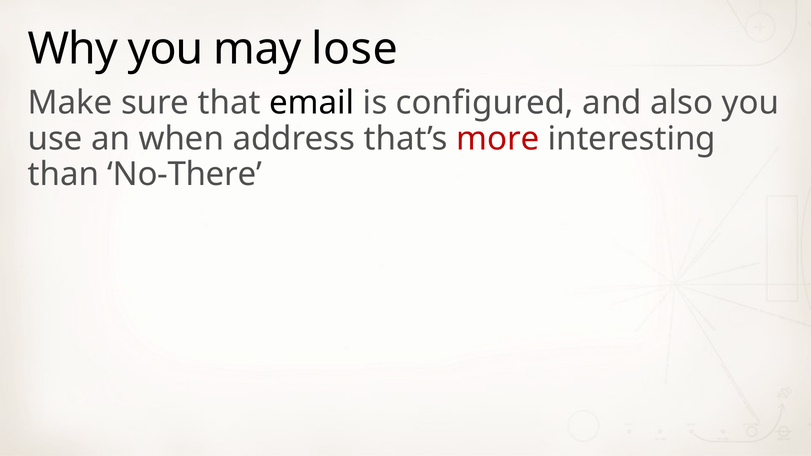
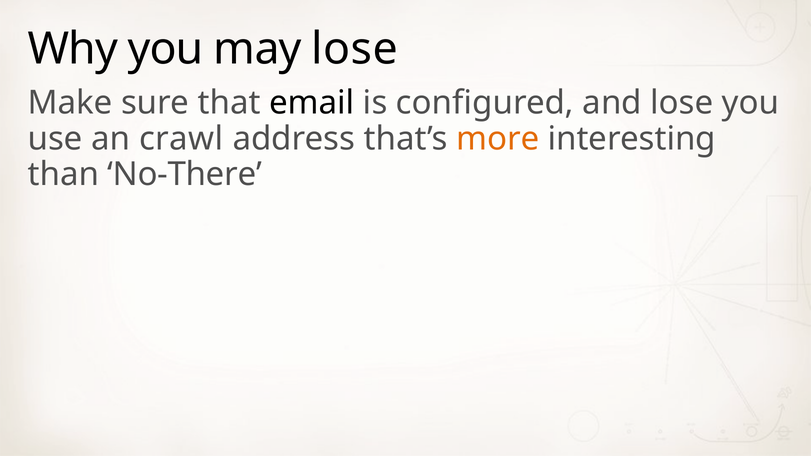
and also: also -> lose
when: when -> crawl
more colour: red -> orange
